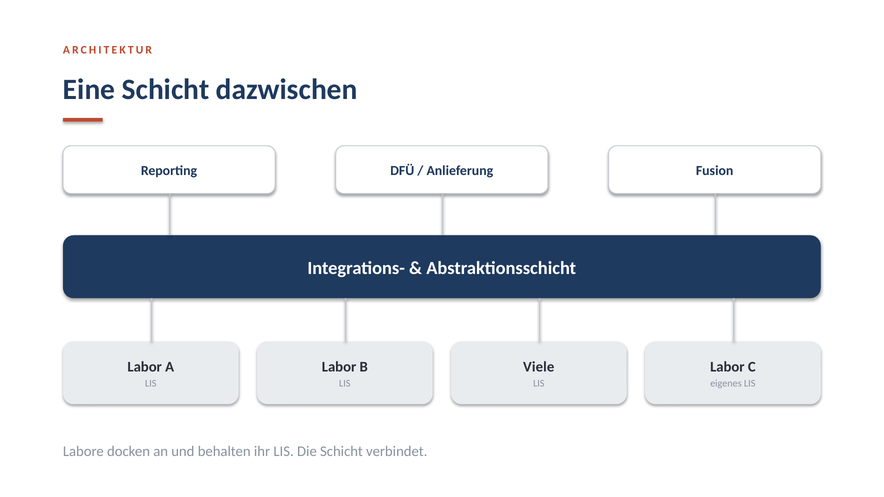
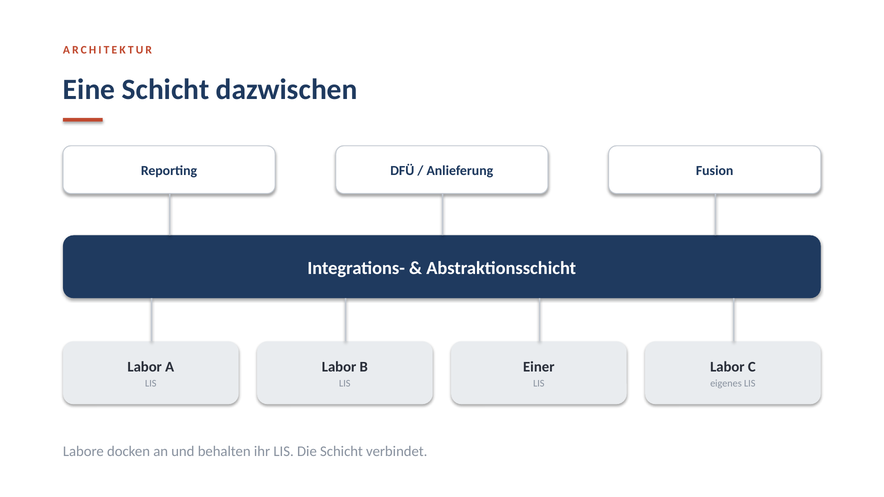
Viele: Viele -> Einer
